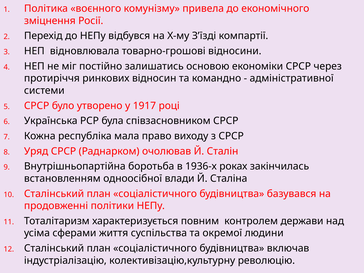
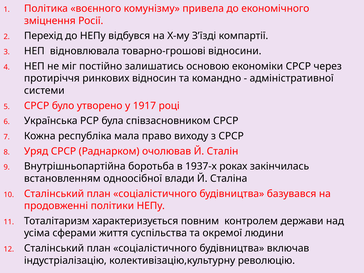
1936-х: 1936-х -> 1937-х
